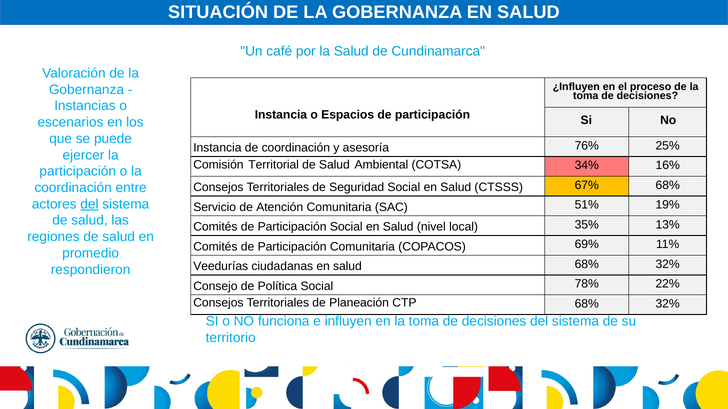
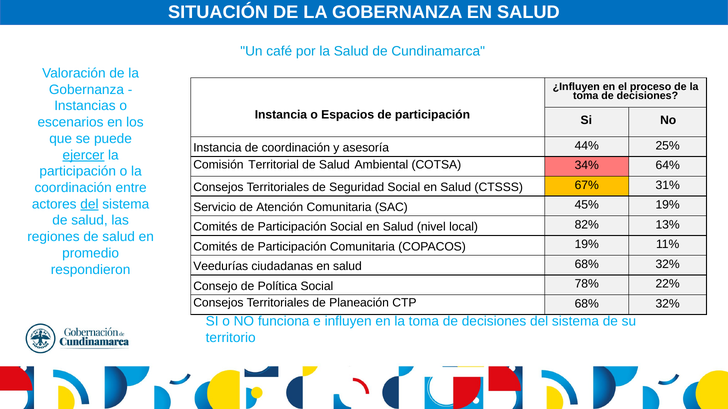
76%: 76% -> 44%
ejercer underline: none -> present
16%: 16% -> 64%
67% 68%: 68% -> 31%
51%: 51% -> 45%
35%: 35% -> 82%
COPACOS 69%: 69% -> 19%
